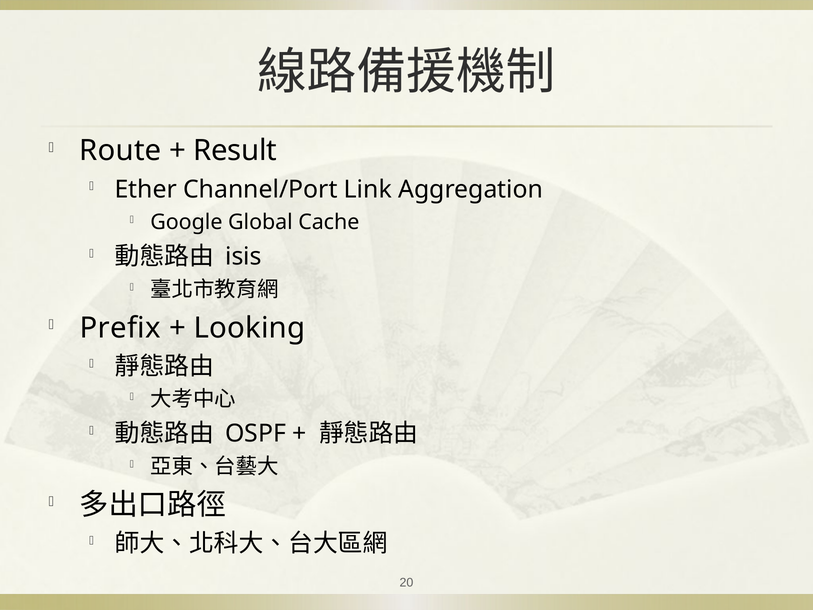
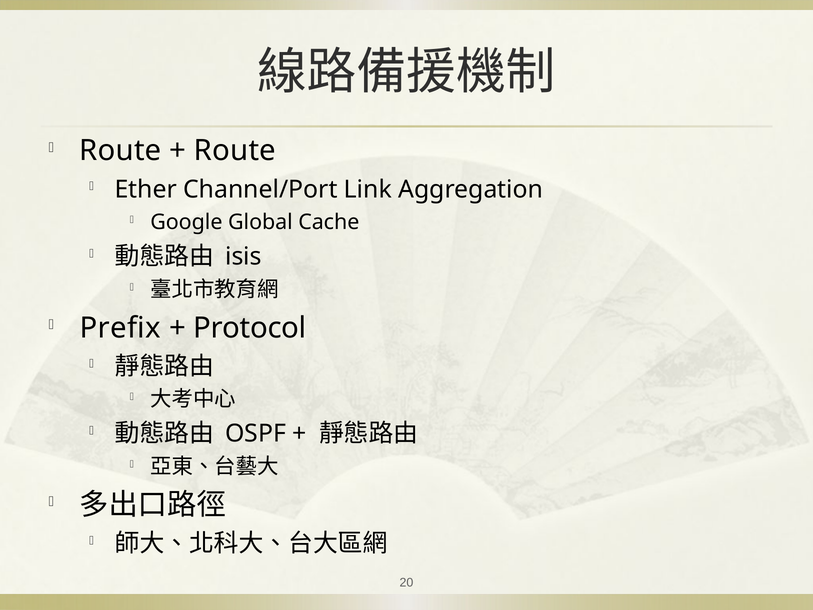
Result at (235, 151): Result -> Route
Looking: Looking -> Protocol
